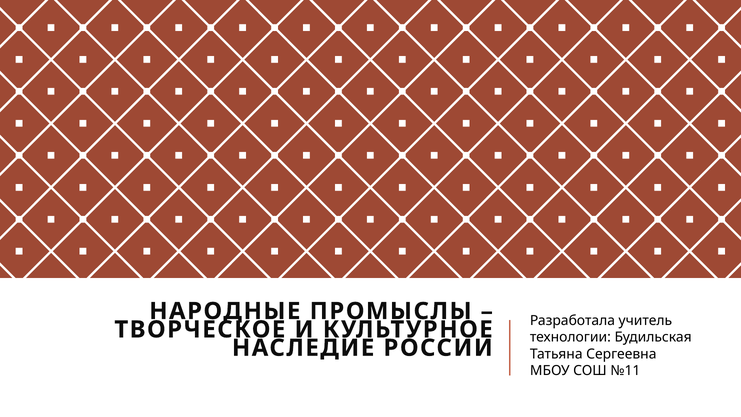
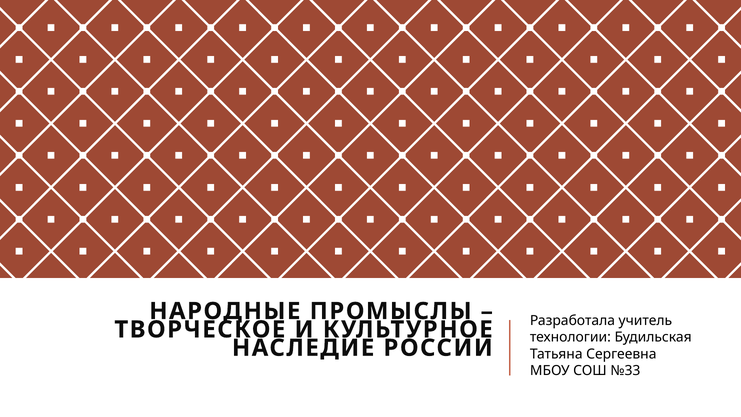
№11: №11 -> №33
